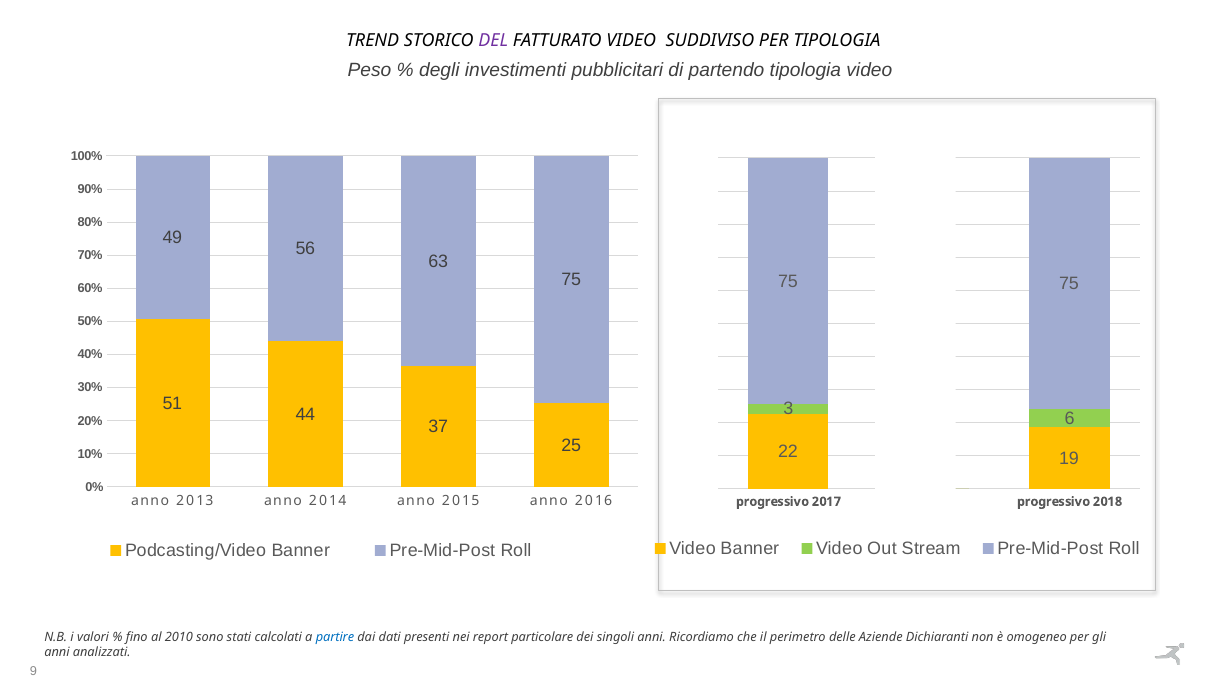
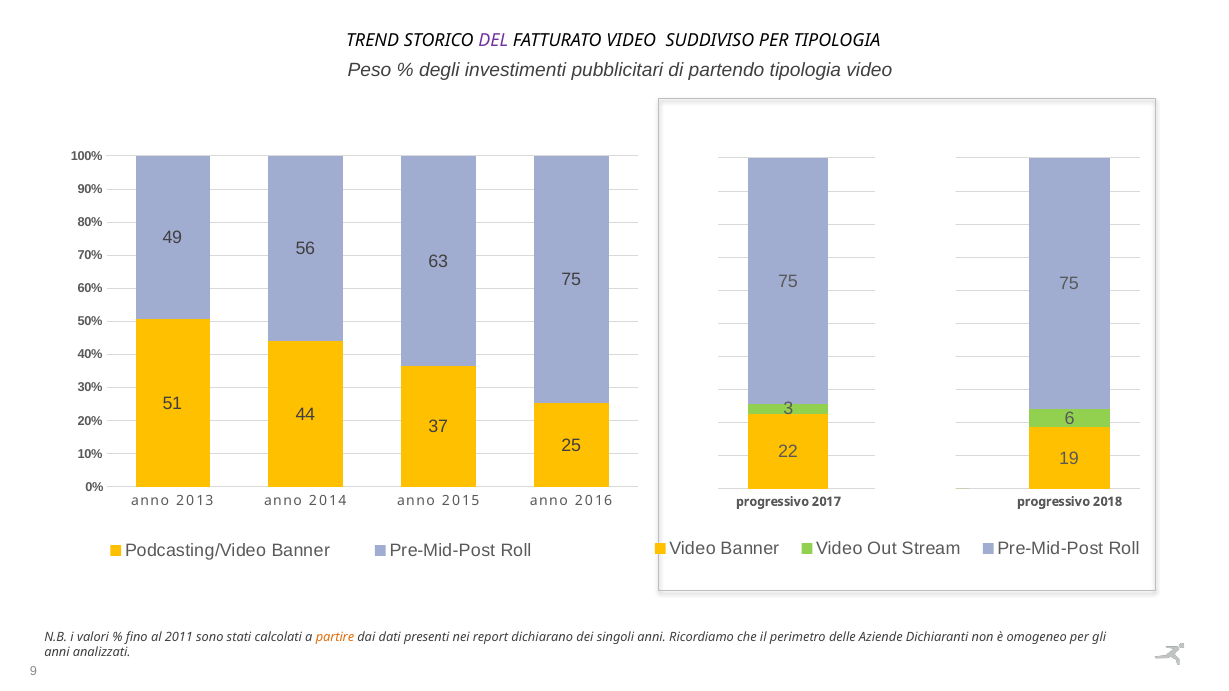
2010: 2010 -> 2011
partire colour: blue -> orange
particolare: particolare -> dichiarano
